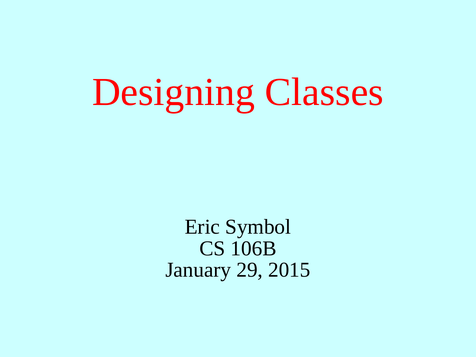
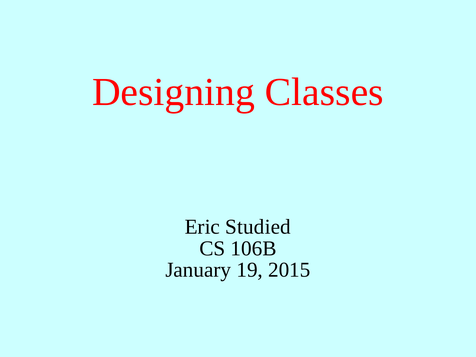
Symbol: Symbol -> Studied
29: 29 -> 19
